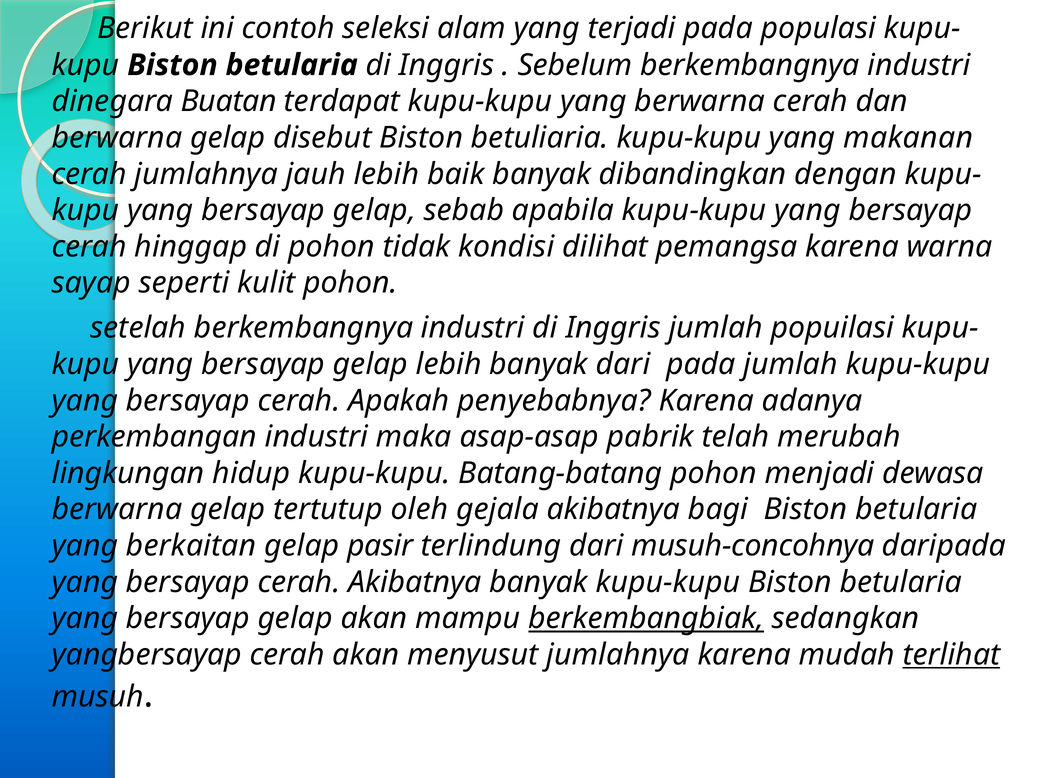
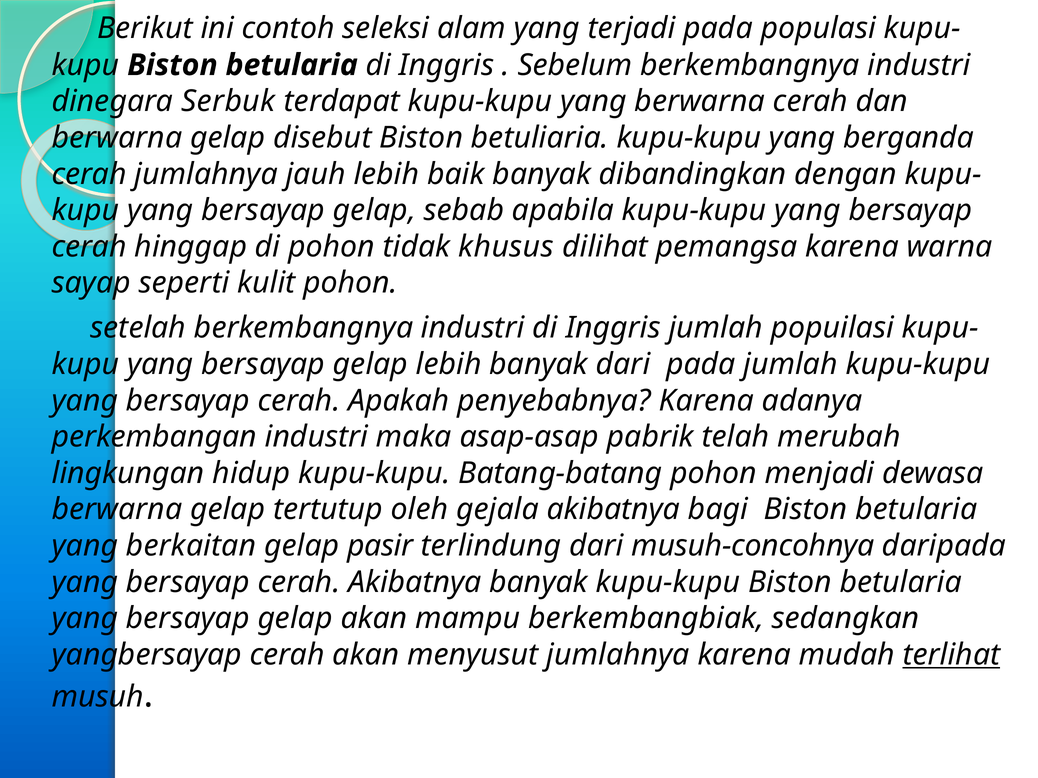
Buatan: Buatan -> Serbuk
makanan: makanan -> berganda
kondisi: kondisi -> khusus
berkembangbiak underline: present -> none
